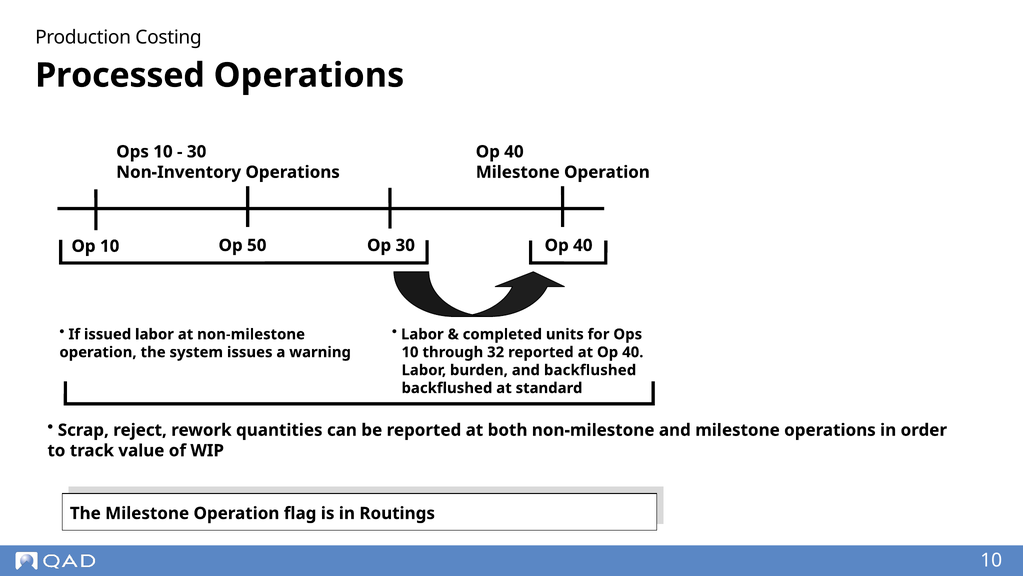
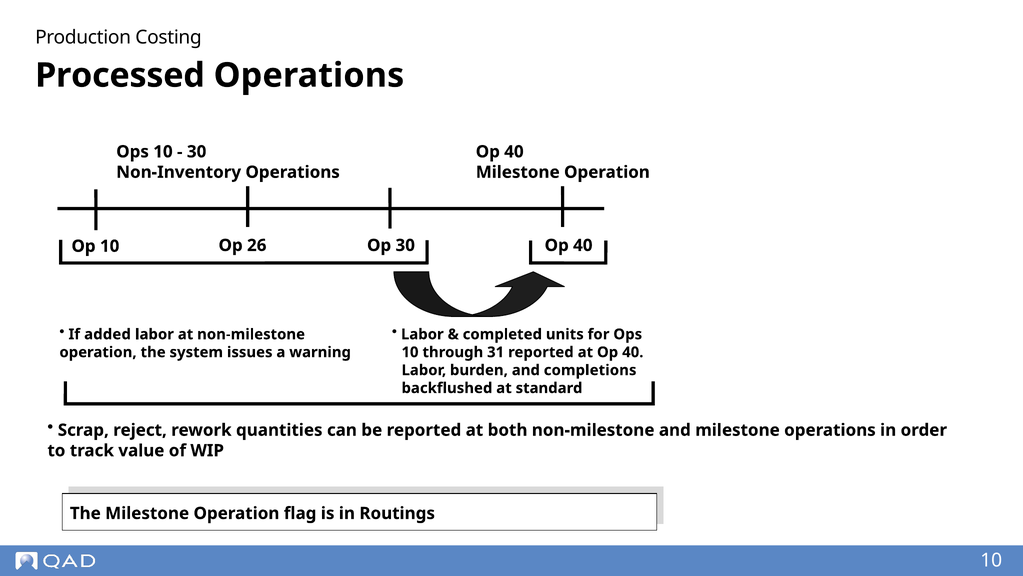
50: 50 -> 26
issued: issued -> added
32: 32 -> 31
and backflushed: backflushed -> completions
